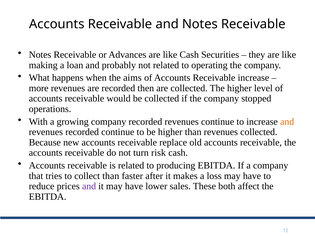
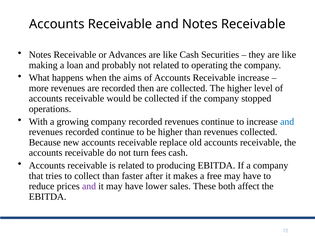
and at (287, 122) colour: orange -> blue
risk: risk -> fees
loss: loss -> free
